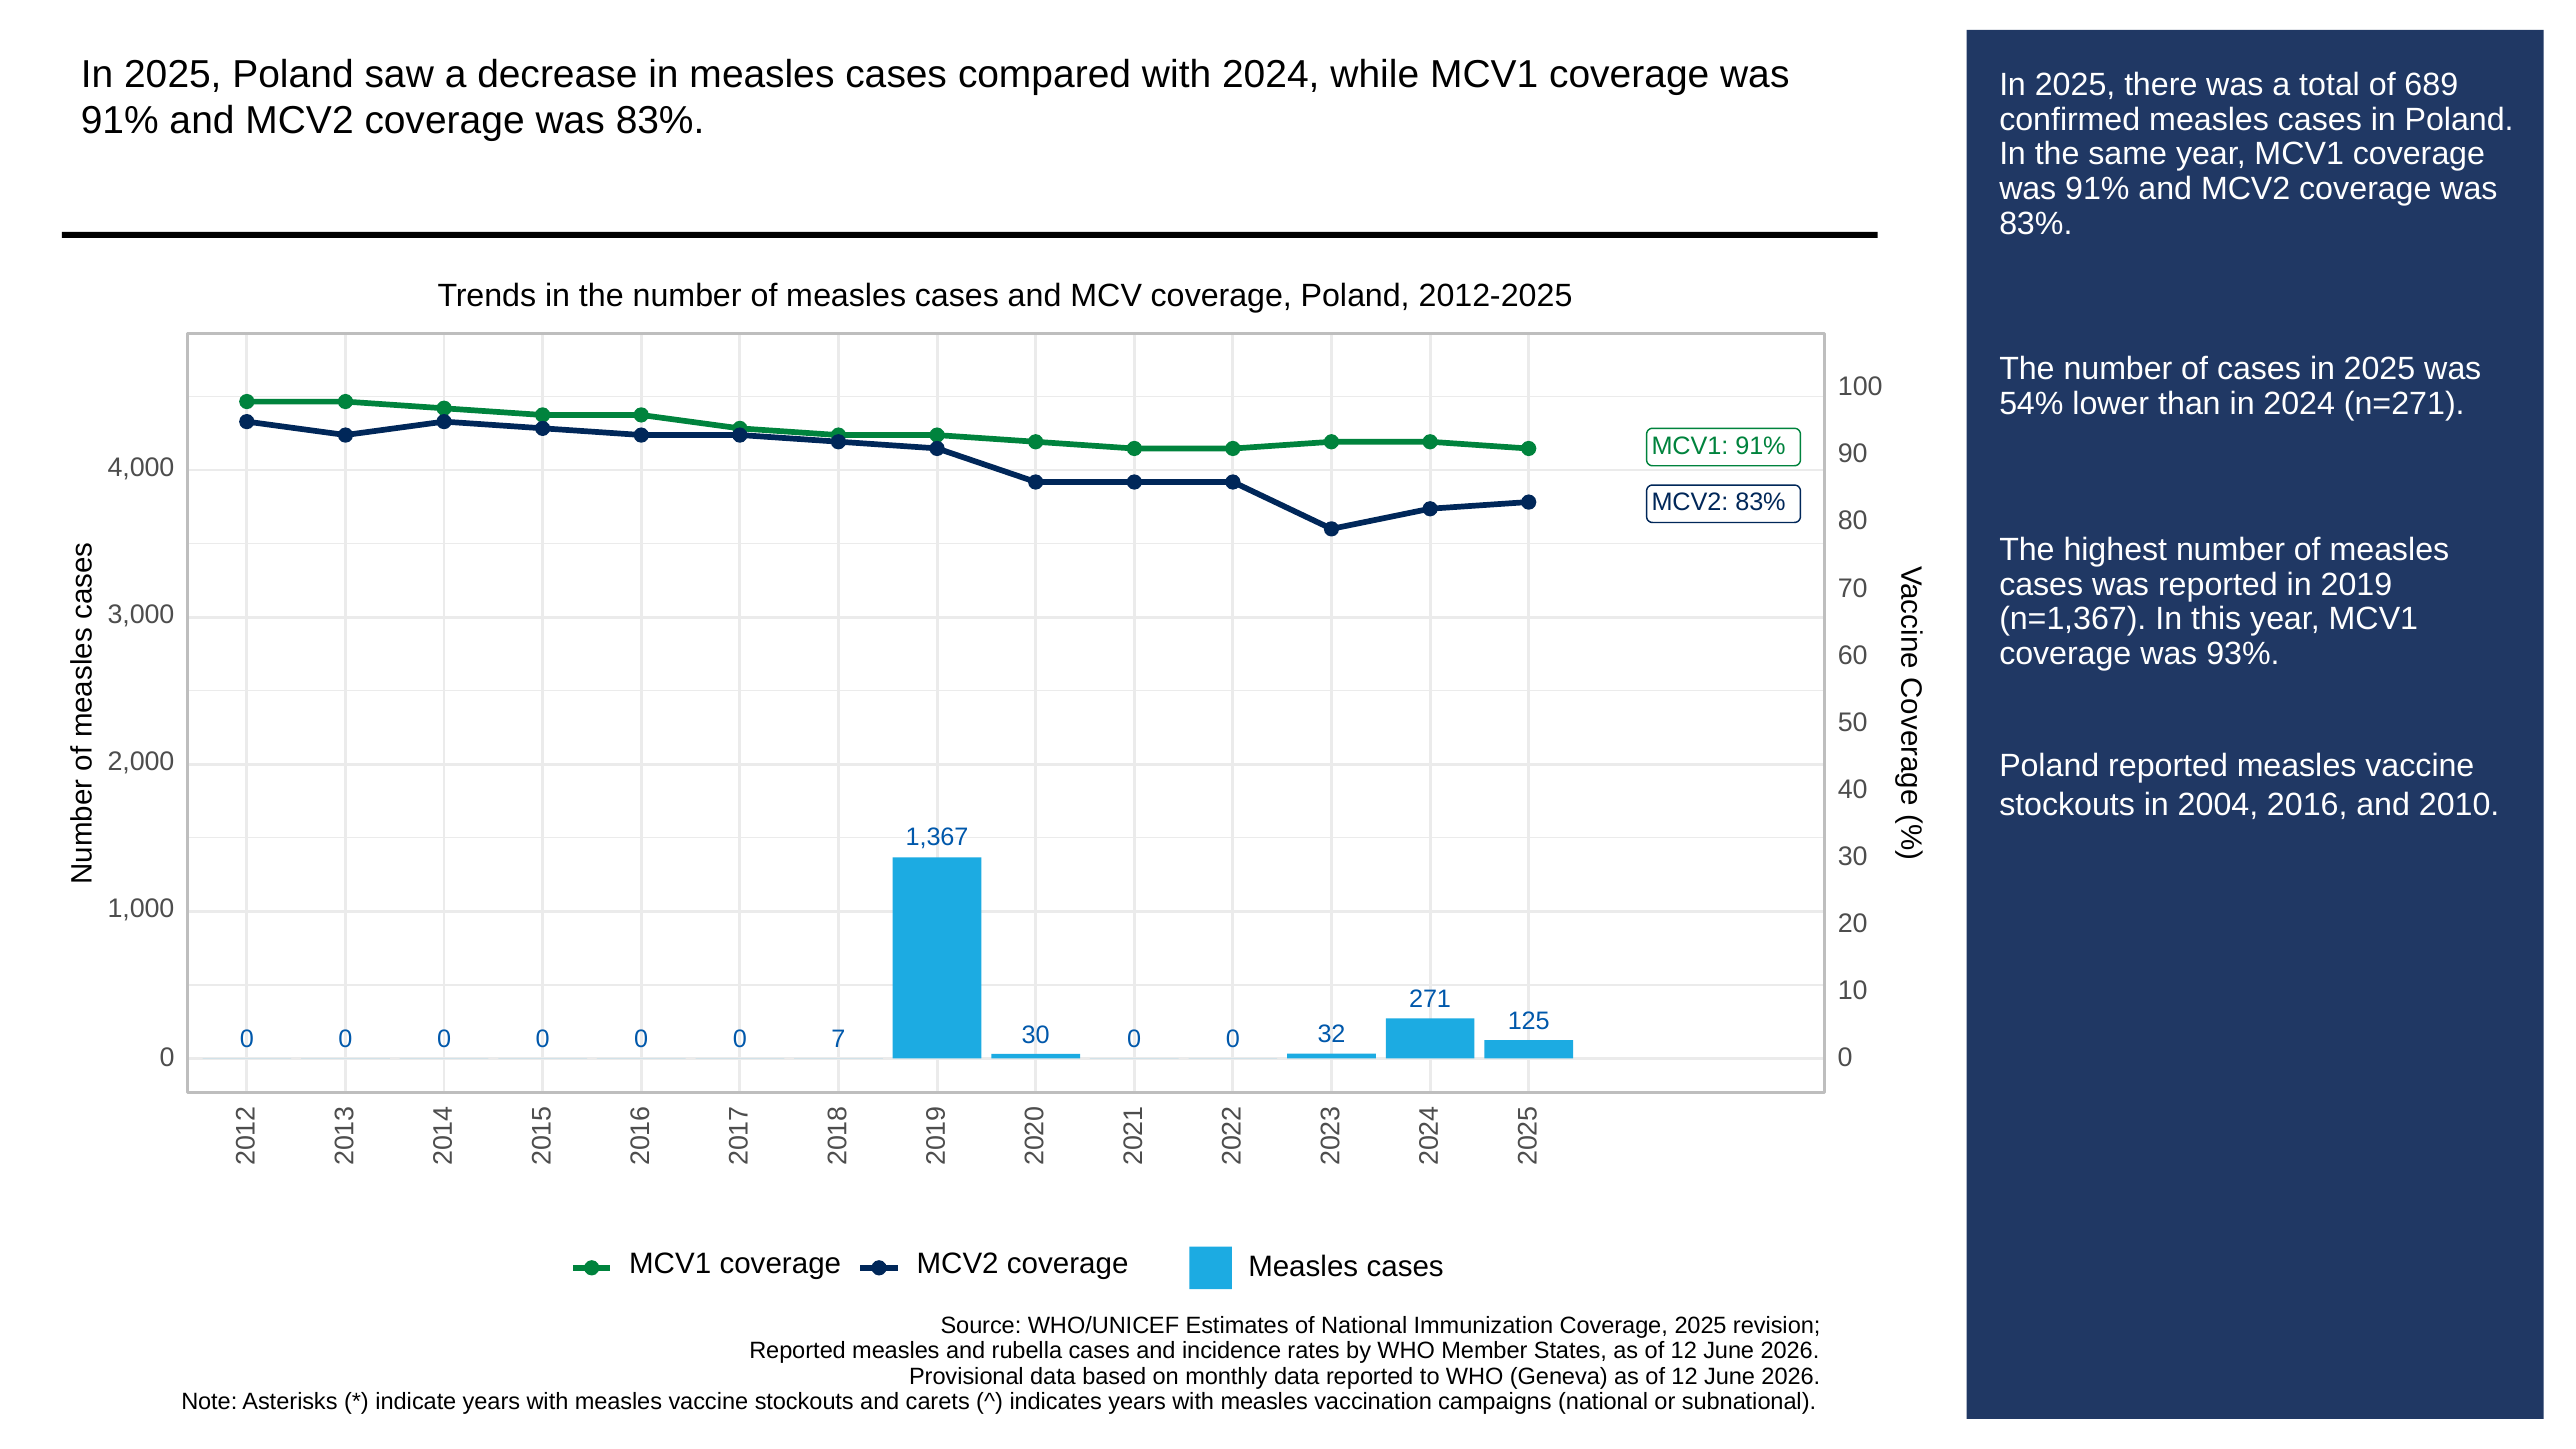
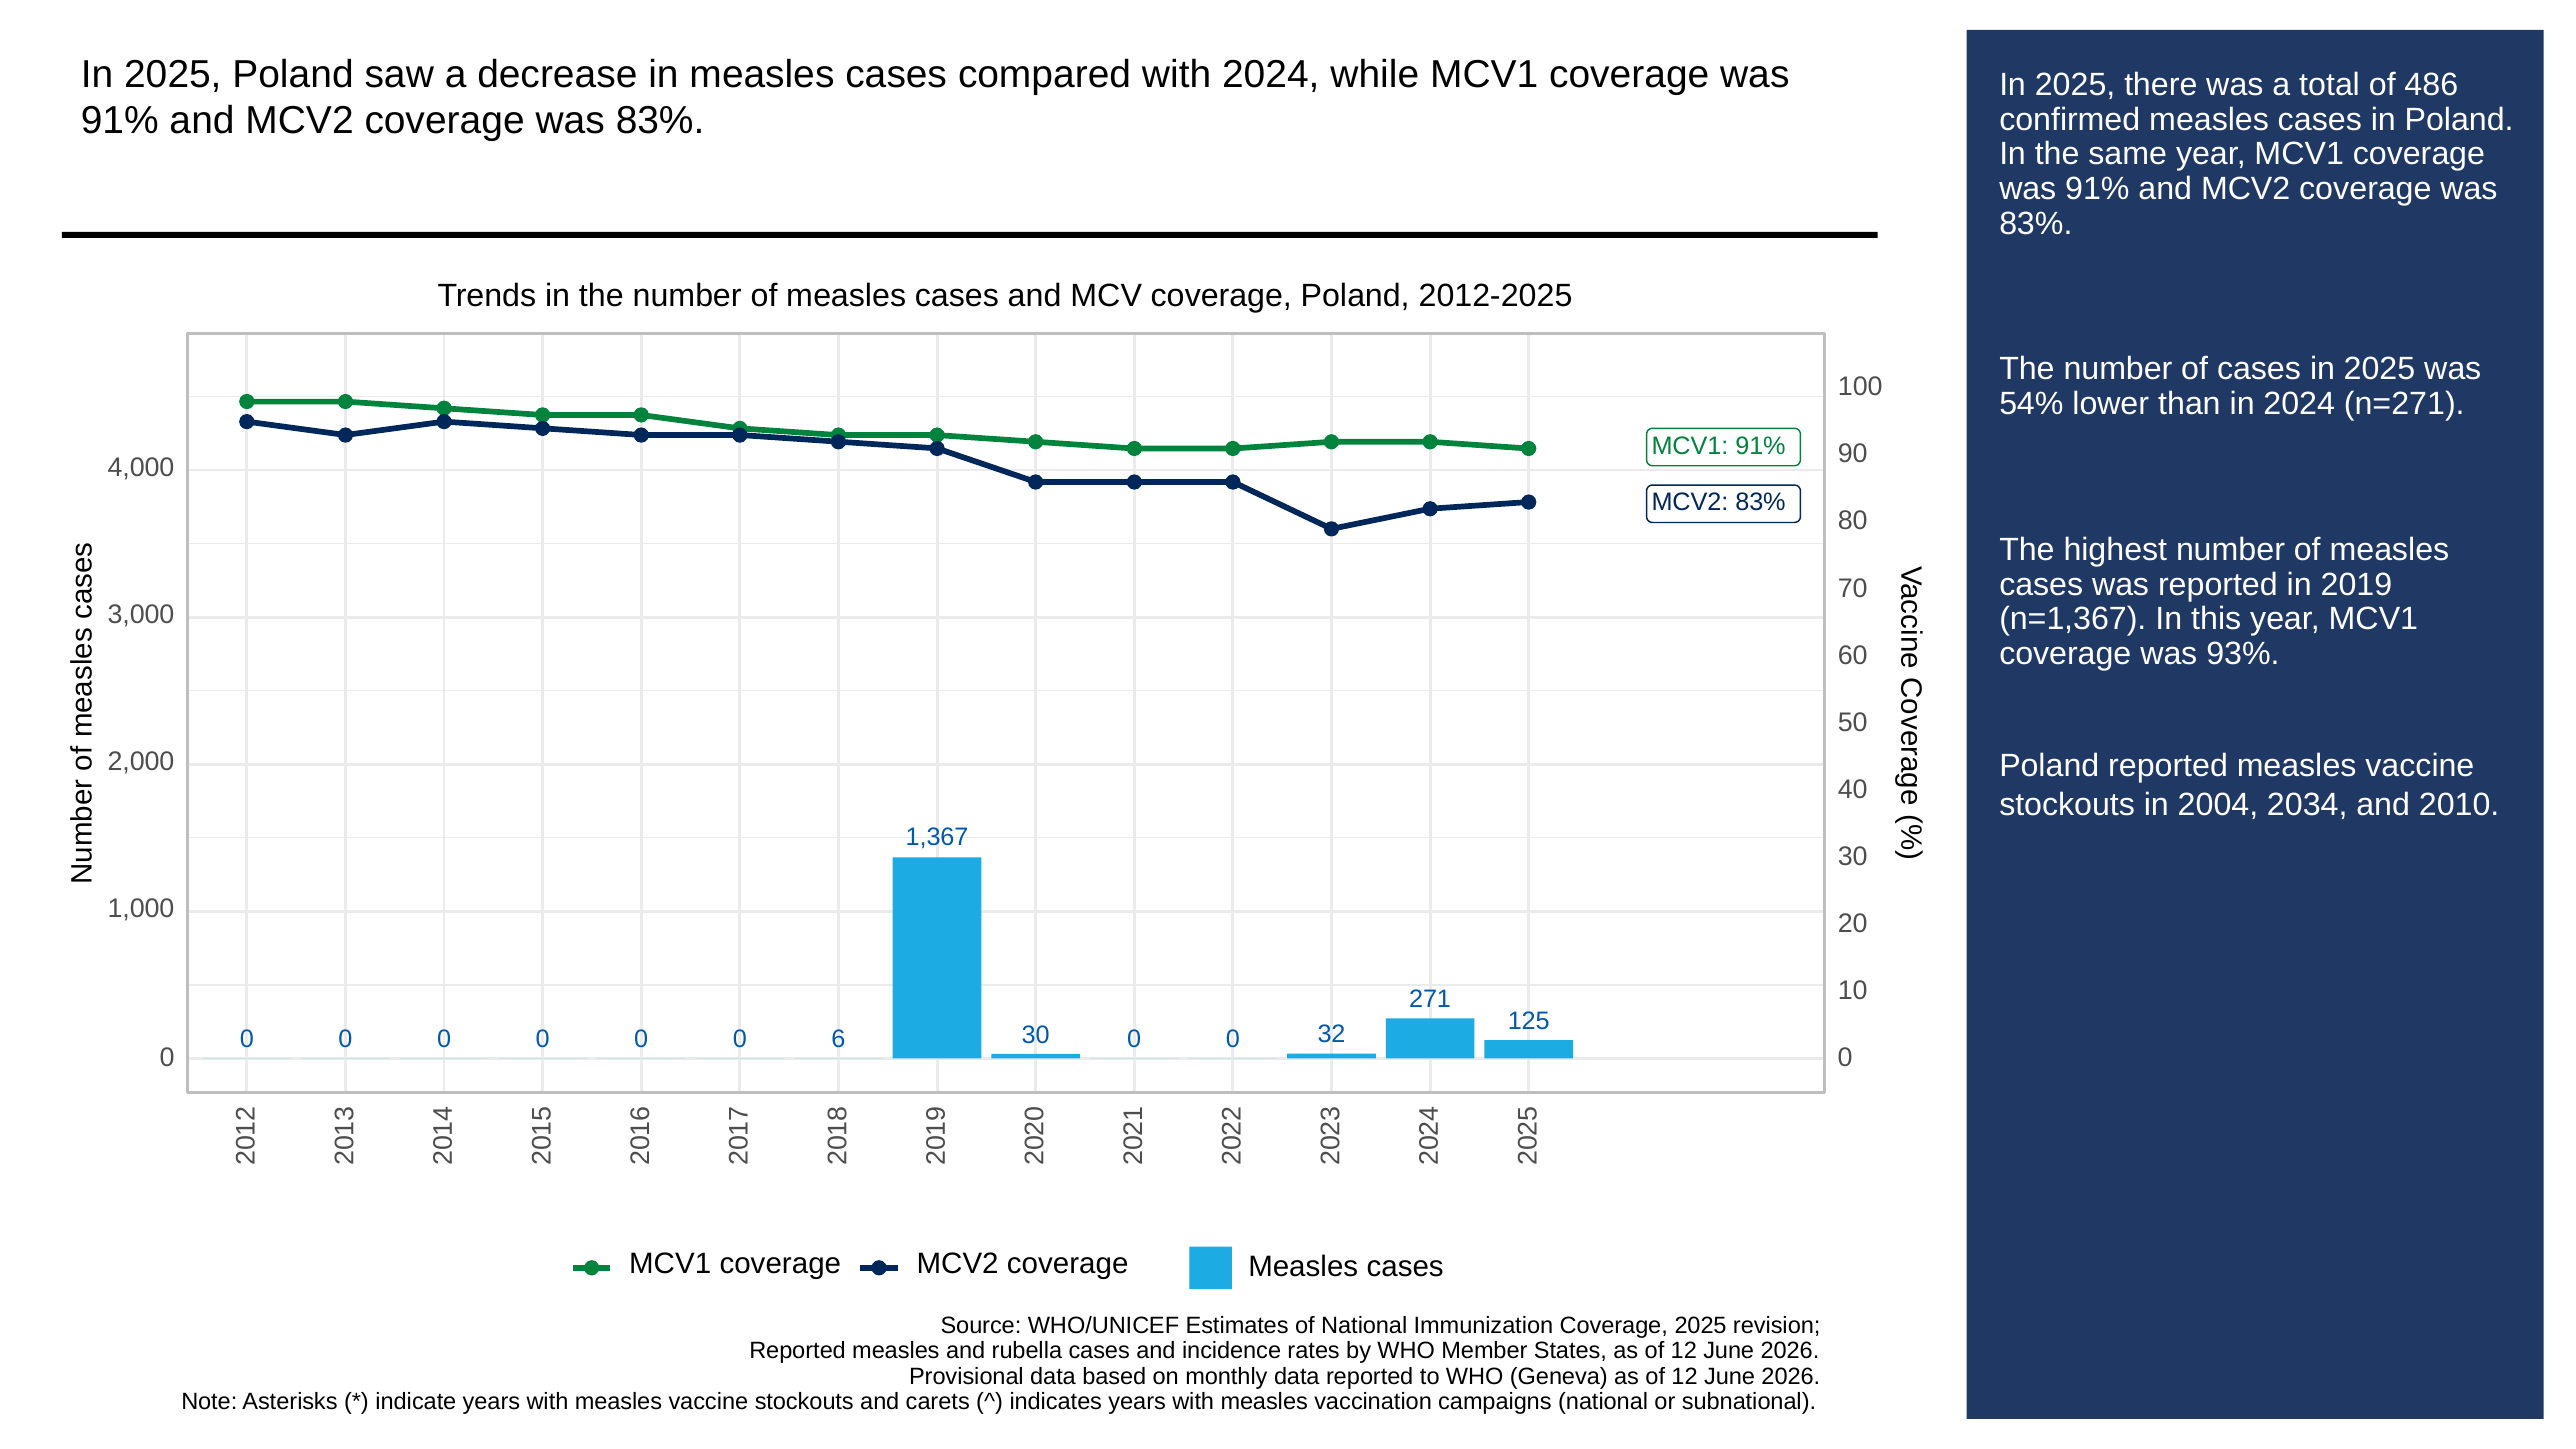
689: 689 -> 486
2016: 2016 -> 2034
0 7: 7 -> 6
